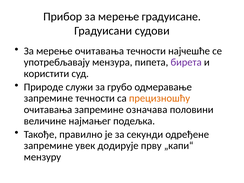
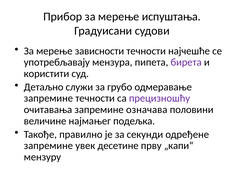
градуисане: градуисане -> испуштања
мерење очитавања: очитавања -> зависности
Природе: Природе -> Детаљно
прецизношћу colour: orange -> purple
додирује: додирује -> десетине
